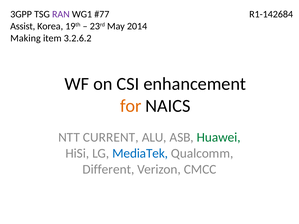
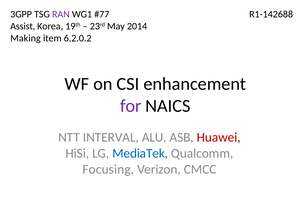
R1-142684: R1-142684 -> R1-142688
3.2.6.2: 3.2.6.2 -> 6.2.0.2
for colour: orange -> purple
CURRENT: CURRENT -> INTERVAL
Huawei colour: green -> red
Different: Different -> Focusing
